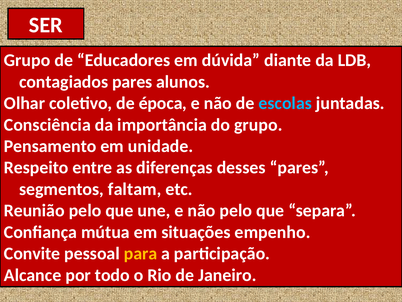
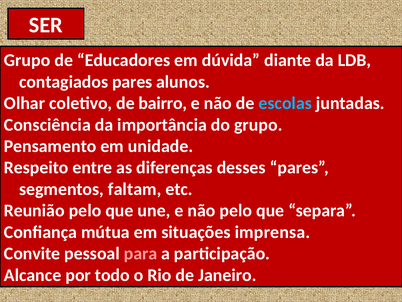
época: época -> bairro
empenho: empenho -> imprensa
para colour: yellow -> pink
